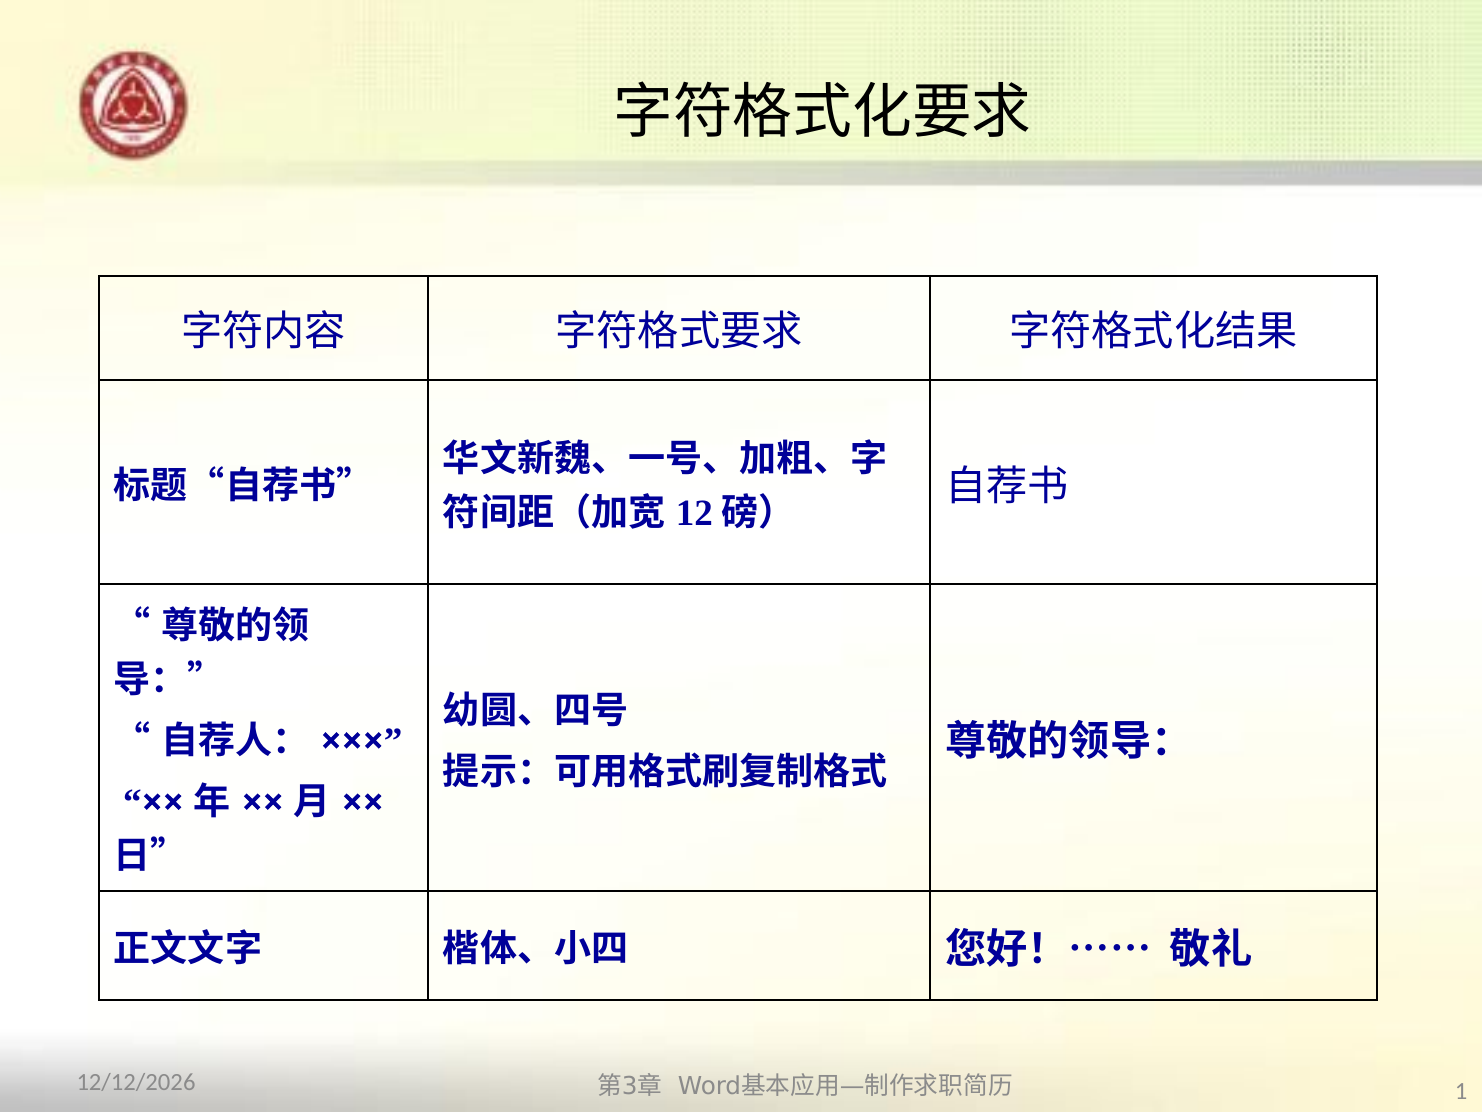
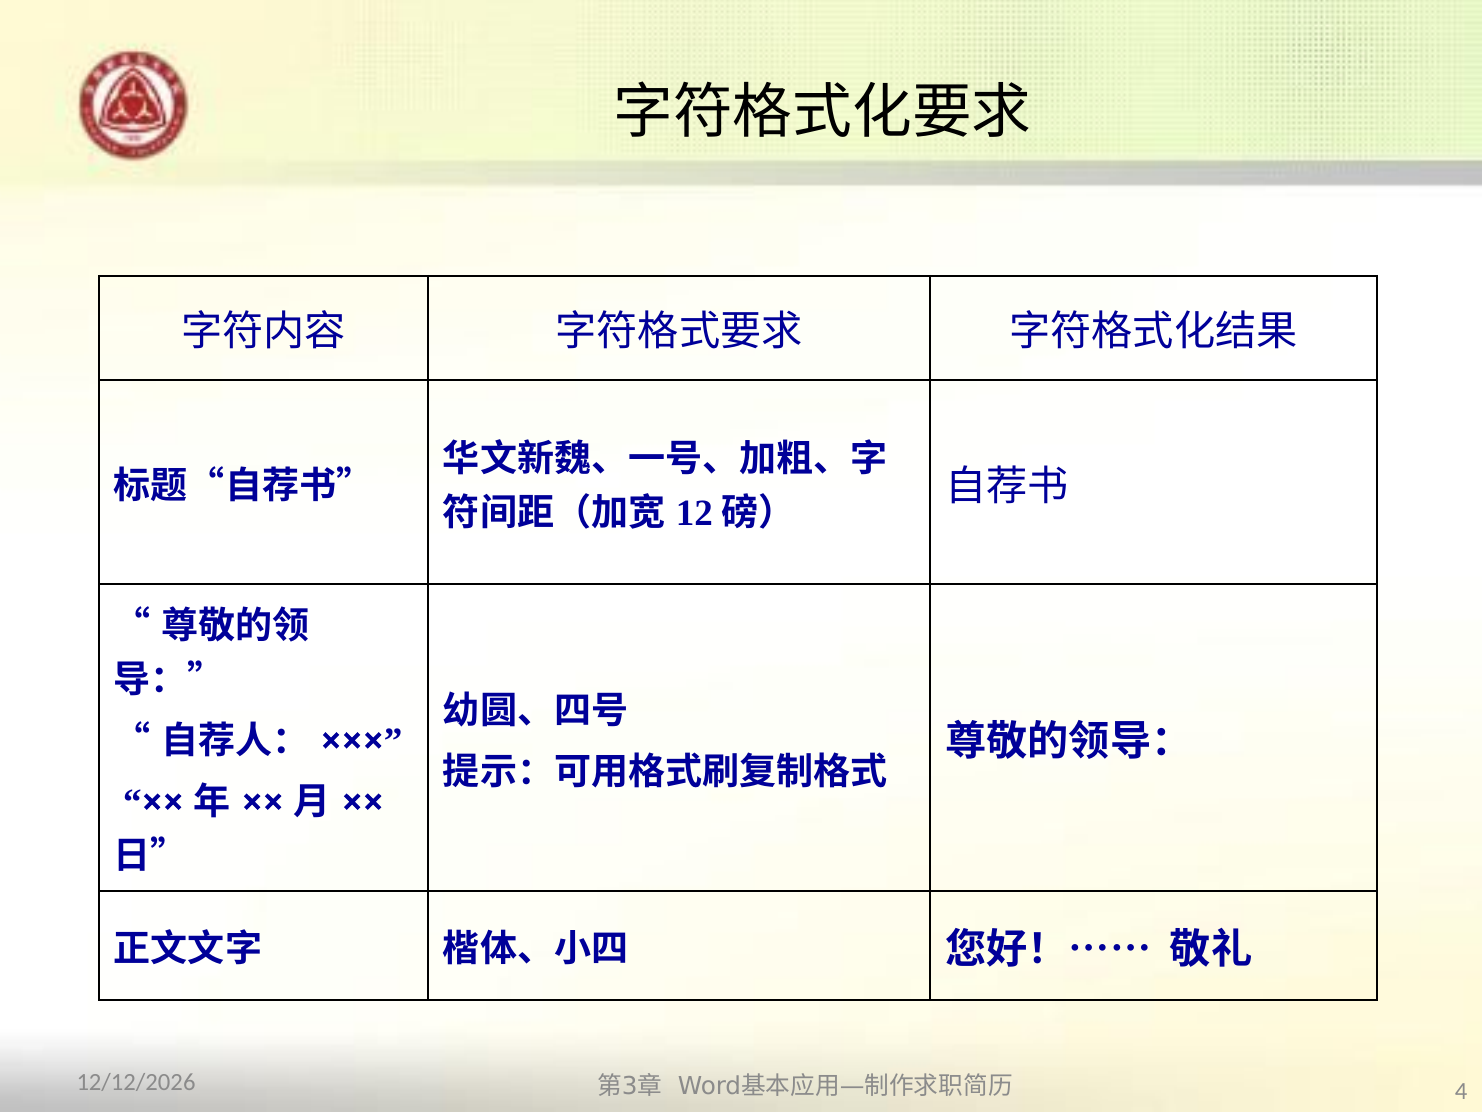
1: 1 -> 4
